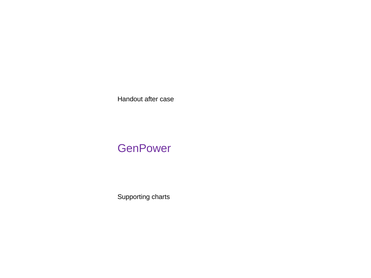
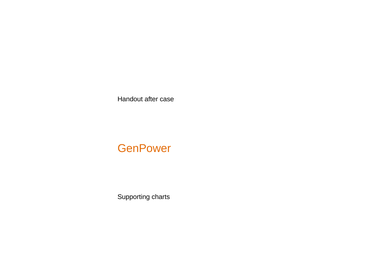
GenPower colour: purple -> orange
